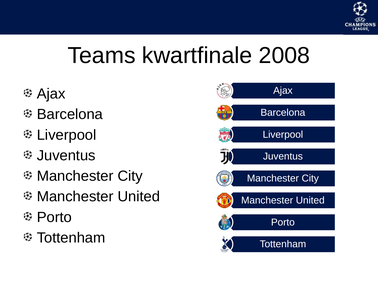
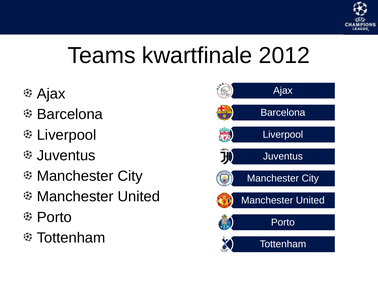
2008: 2008 -> 2012
